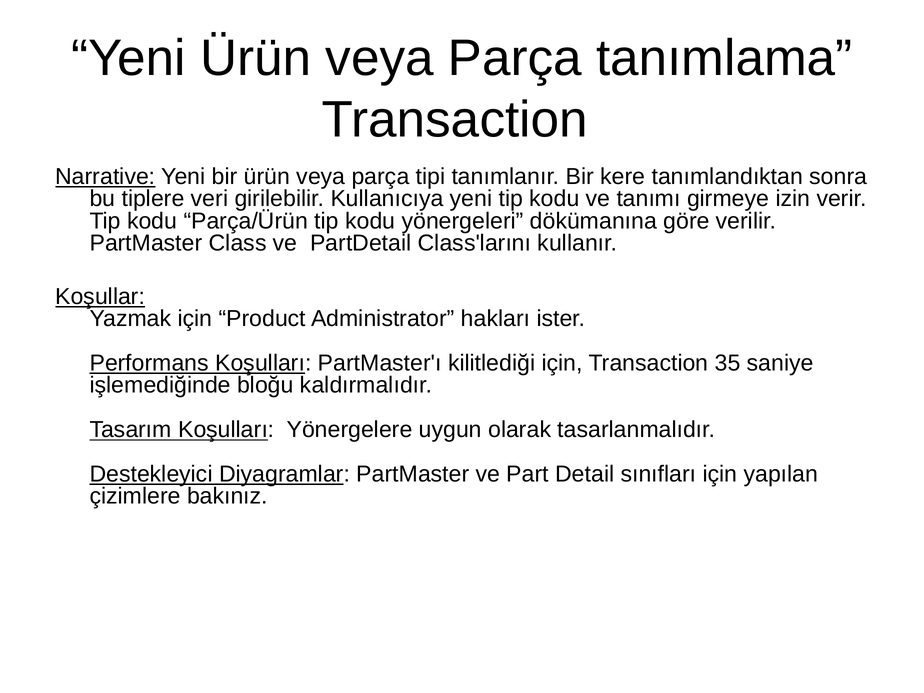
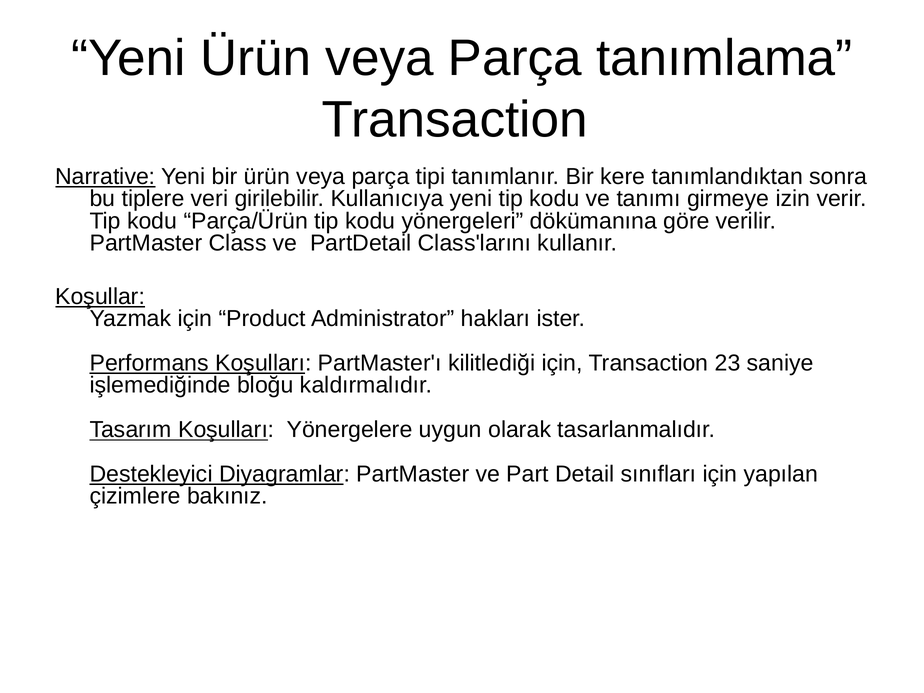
35: 35 -> 23
